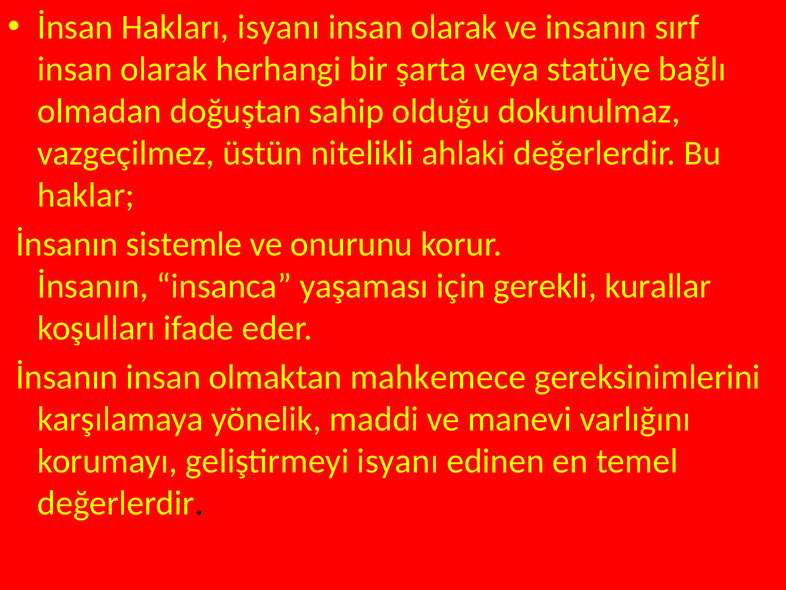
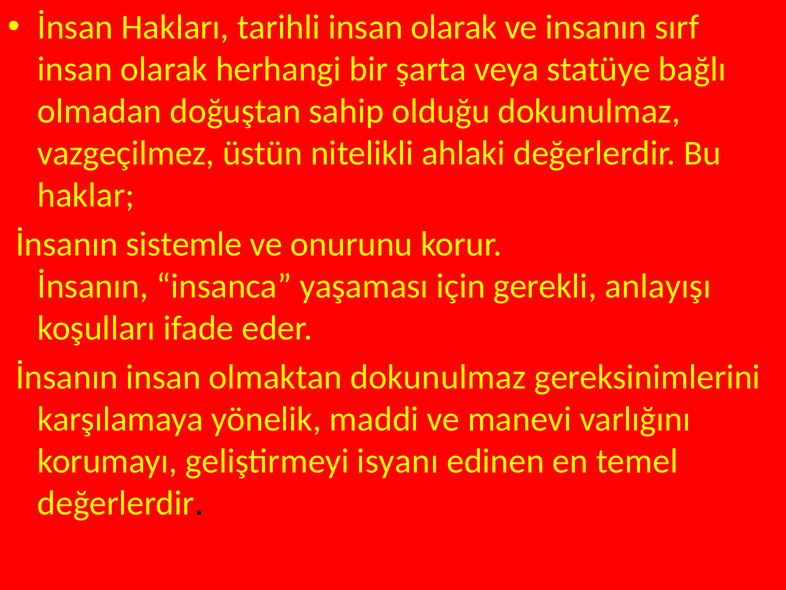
Hakları isyanı: isyanı -> tarihli
kurallar: kurallar -> anlayışı
olmaktan mahkemece: mahkemece -> dokunulmaz
